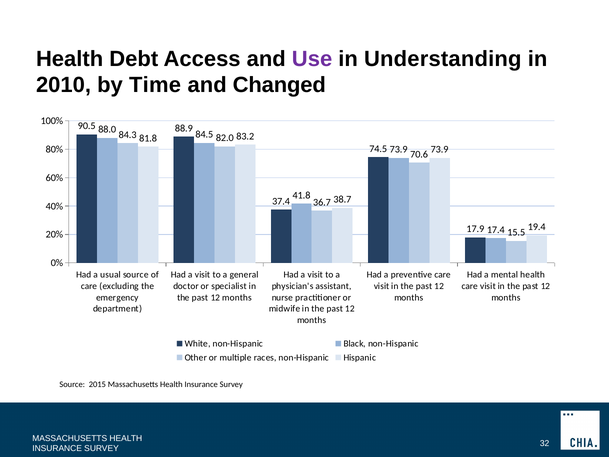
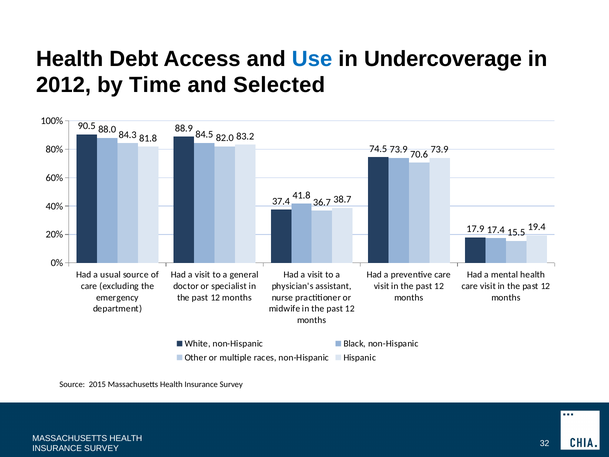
Use colour: purple -> blue
Understanding: Understanding -> Undercoverage
2010: 2010 -> 2012
Changed: Changed -> Selected
